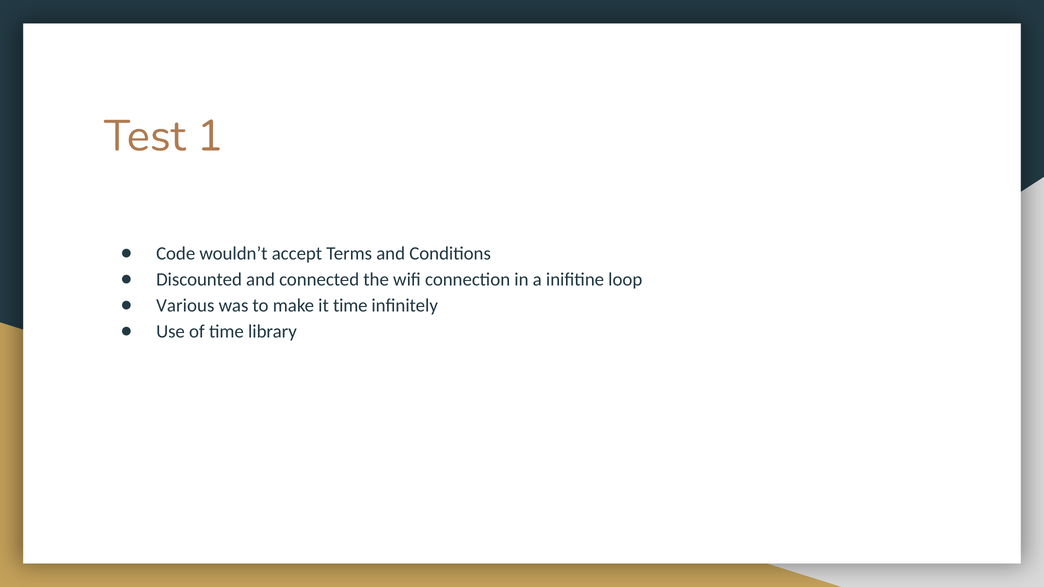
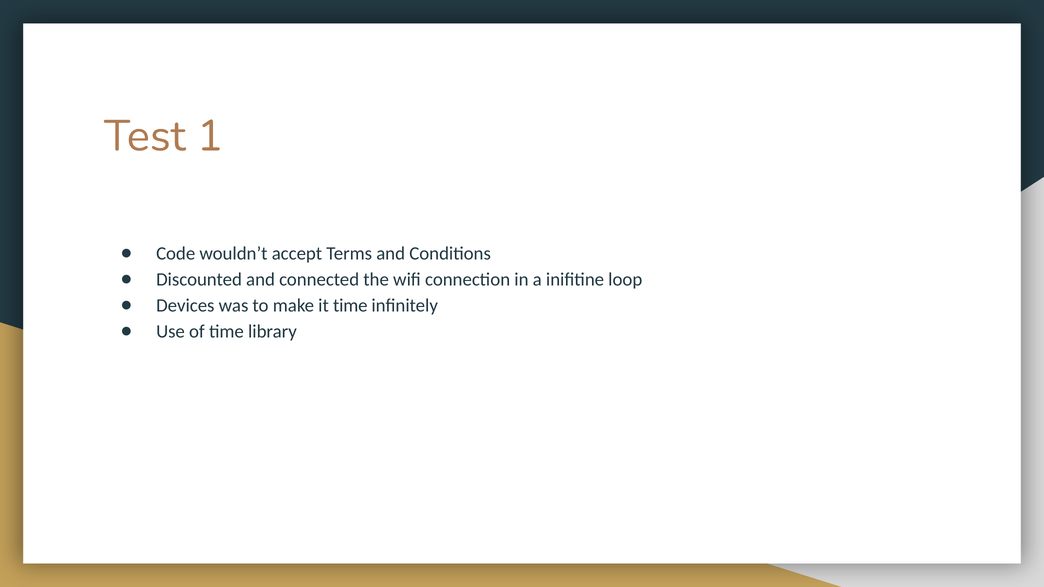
Various: Various -> Devices
